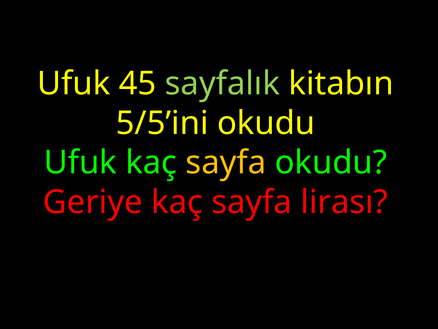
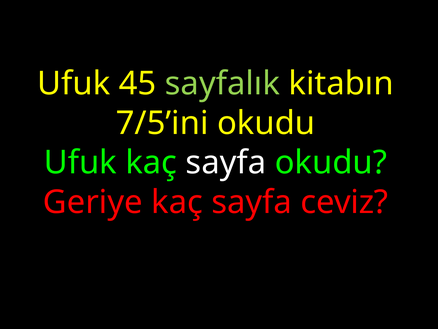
5/5’ini: 5/5’ini -> 7/5’ini
sayfa at (226, 162) colour: yellow -> white
lirası: lirası -> ceviz
